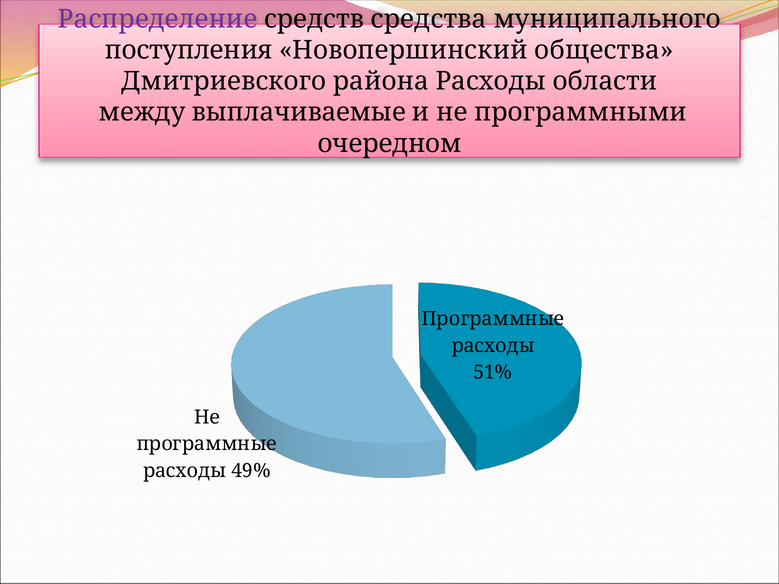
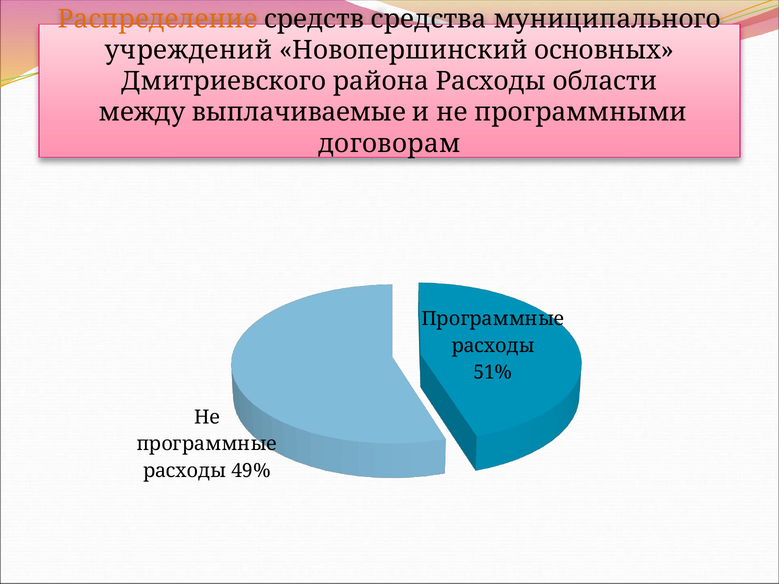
Распределение colour: purple -> orange
поступления: поступления -> учреждений
общества: общества -> основных
очередном: очередном -> договорам
